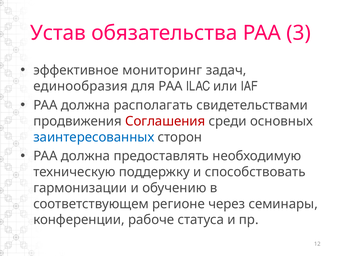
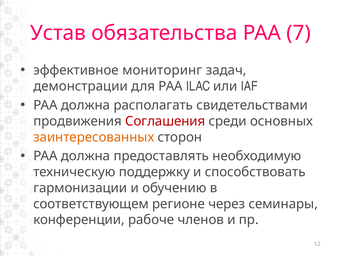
3: 3 -> 7
единообразия: единообразия -> демонстрации
заинтересованных colour: blue -> orange
статуса: статуса -> членов
